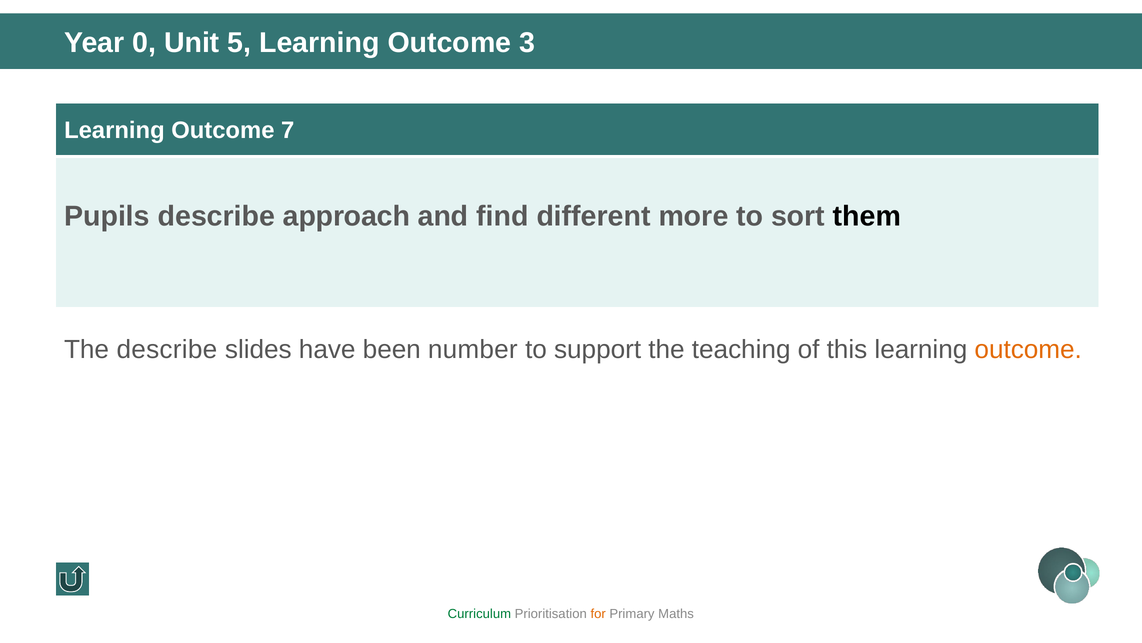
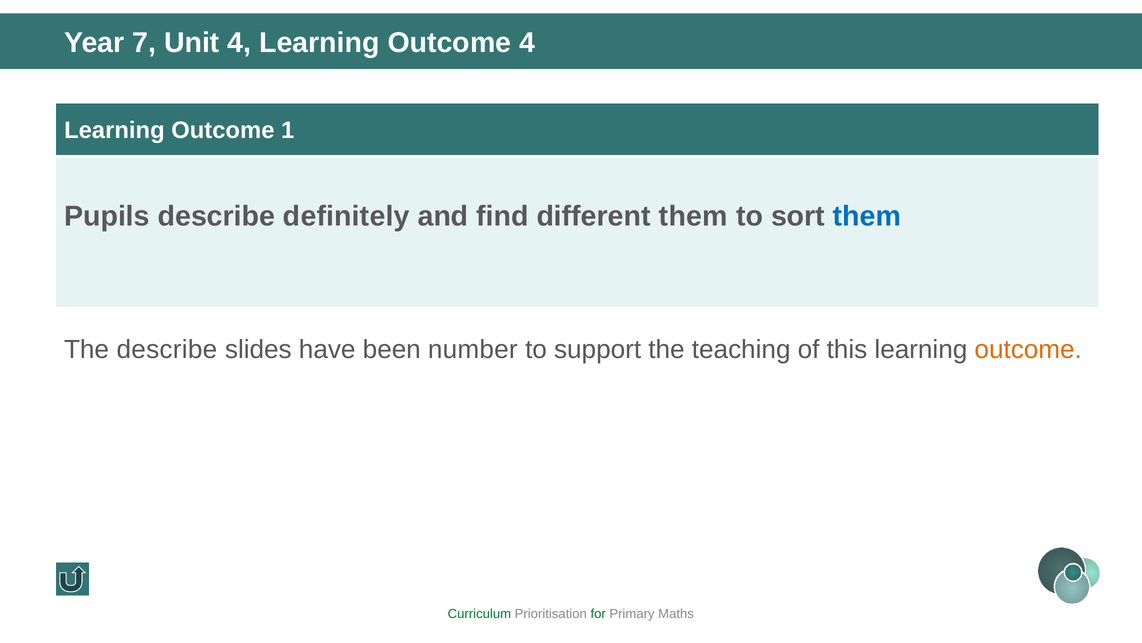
0: 0 -> 7
Unit 5: 5 -> 4
Outcome 3: 3 -> 4
7: 7 -> 1
approach: approach -> definitely
different more: more -> them
them at (867, 216) colour: black -> blue
for colour: orange -> green
